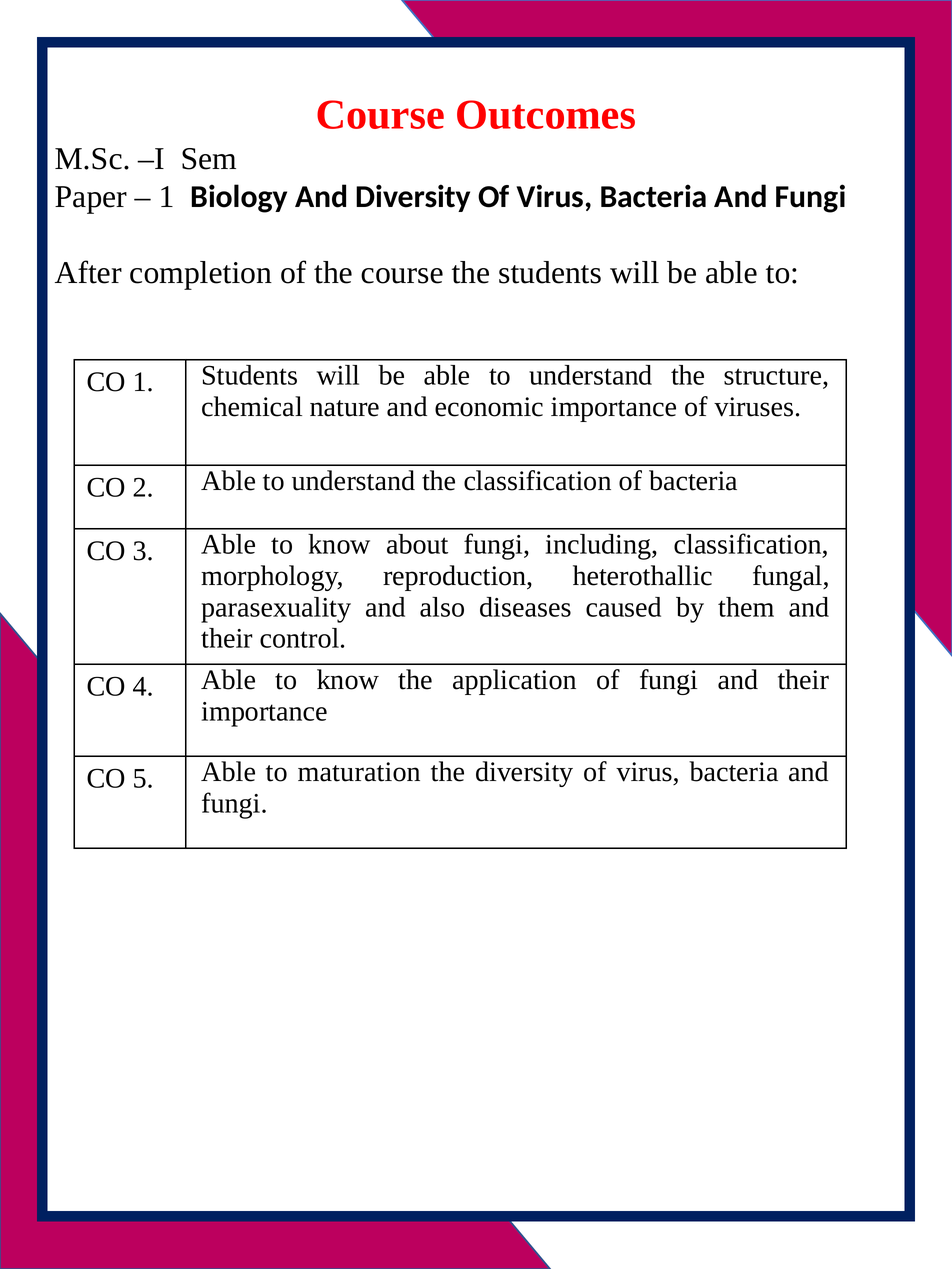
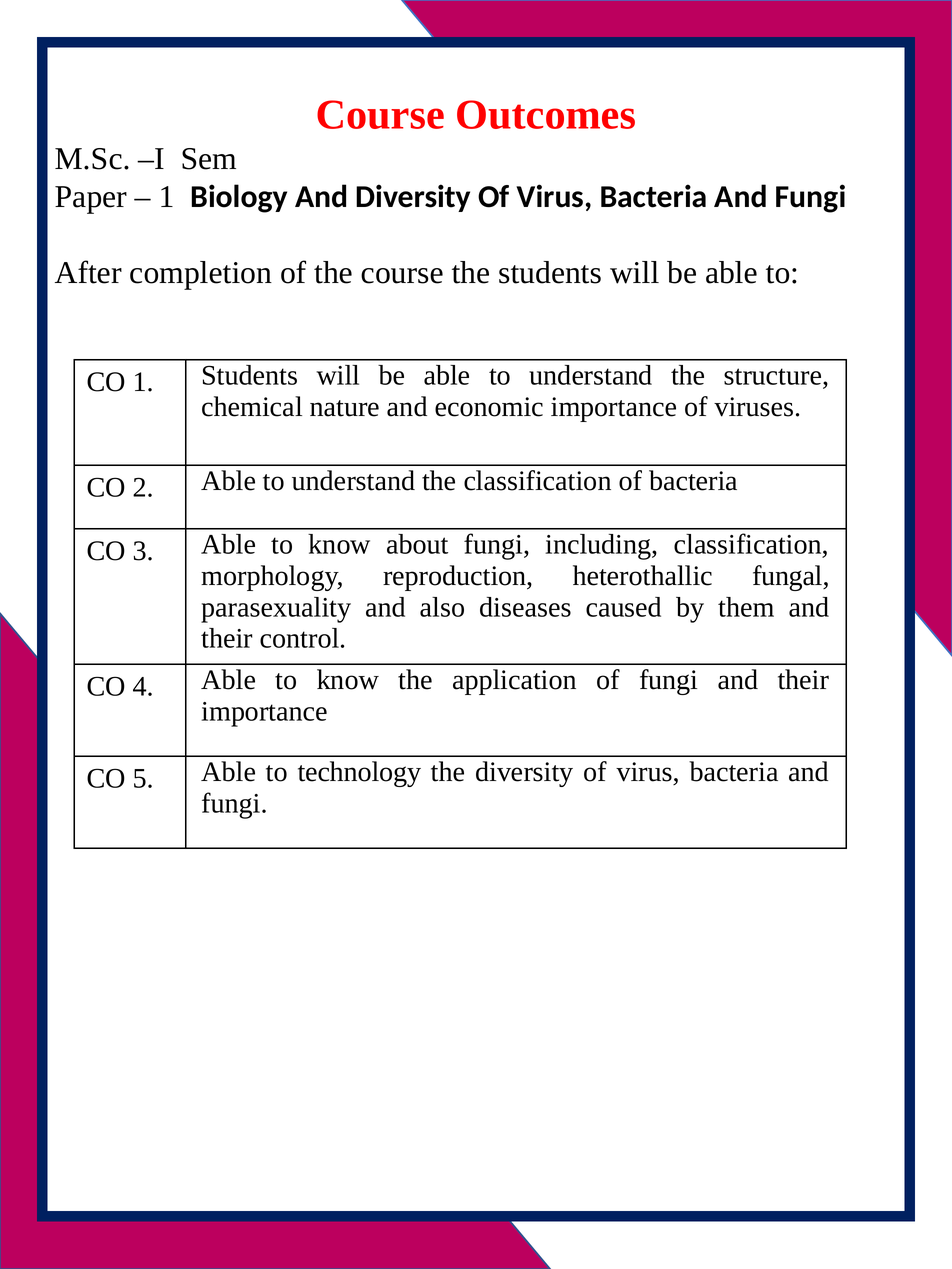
maturation: maturation -> technology
